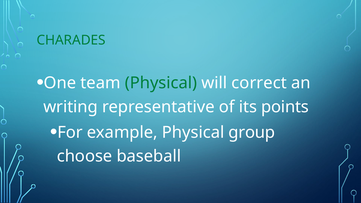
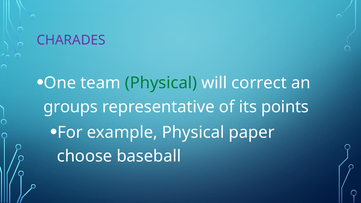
CHARADES colour: green -> purple
writing: writing -> groups
group: group -> paper
